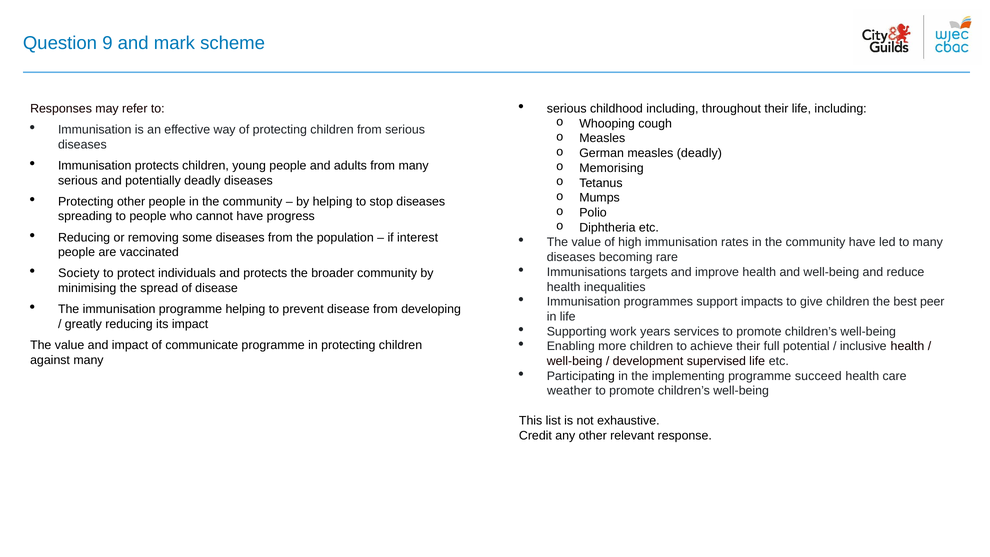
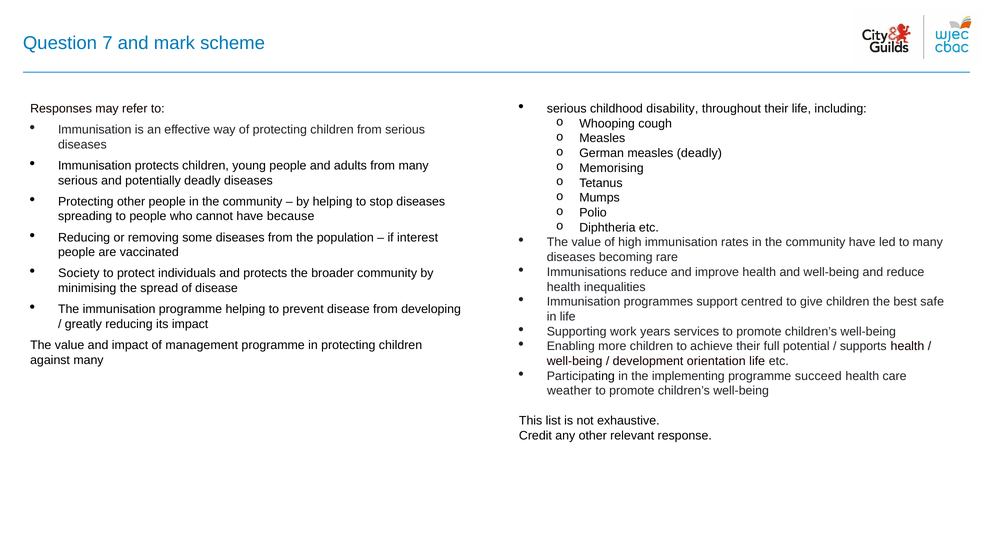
9: 9 -> 7
childhood including: including -> disability
progress: progress -> because
Immunisations targets: targets -> reduce
impacts: impacts -> centred
peer: peer -> safe
communicate: communicate -> management
inclusive: inclusive -> supports
supervised: supervised -> orientation
